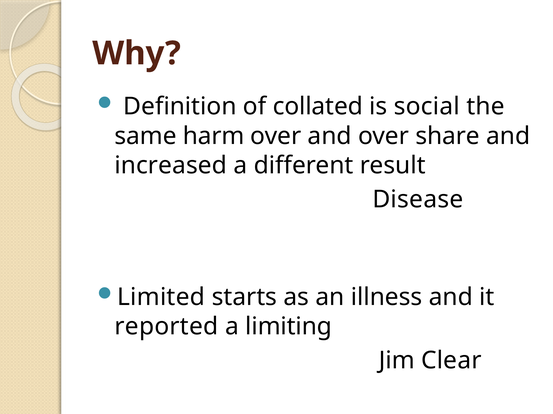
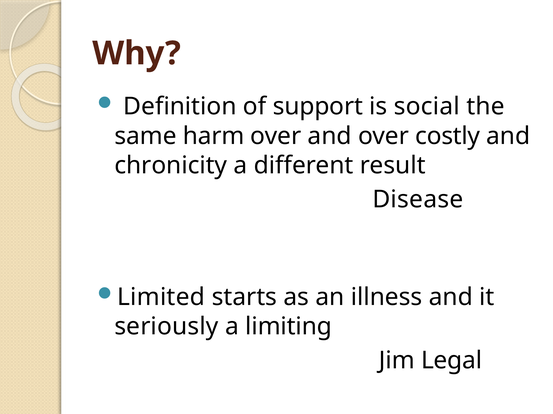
collated: collated -> support
share: share -> costly
increased: increased -> chronicity
reported: reported -> seriously
Clear: Clear -> Legal
